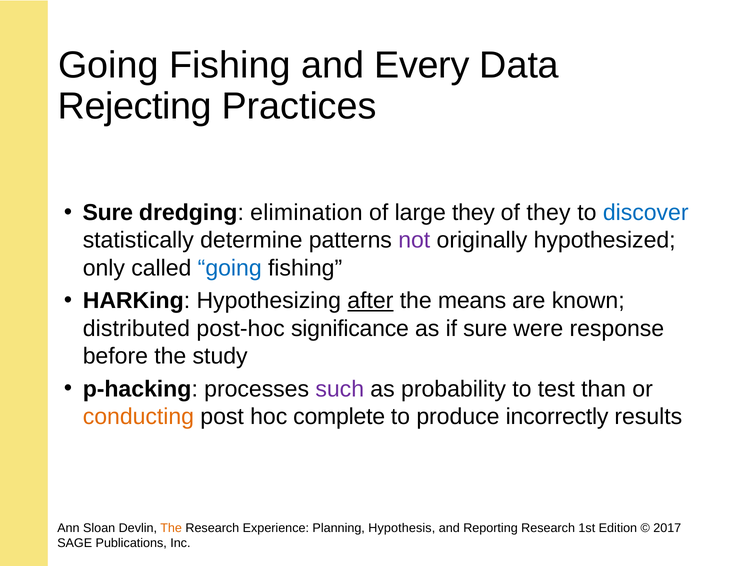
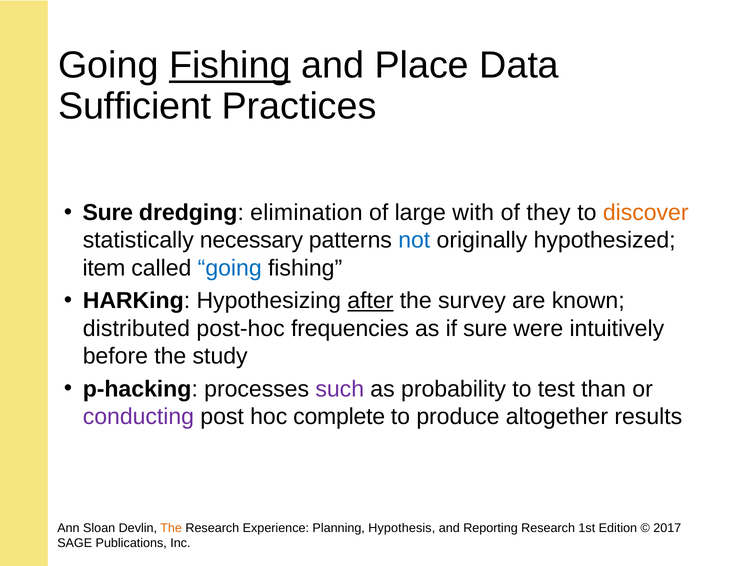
Fishing at (230, 65) underline: none -> present
Every: Every -> Place
Rejecting: Rejecting -> Sufficient
large they: they -> with
discover colour: blue -> orange
determine: determine -> necessary
not colour: purple -> blue
only: only -> item
means: means -> survey
significance: significance -> frequencies
response: response -> intuitively
conducting colour: orange -> purple
incorrectly: incorrectly -> altogether
